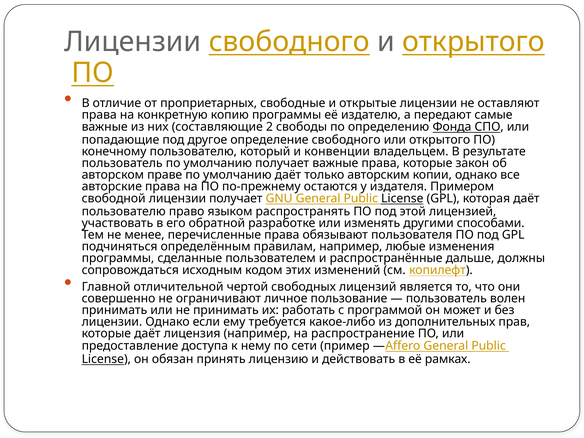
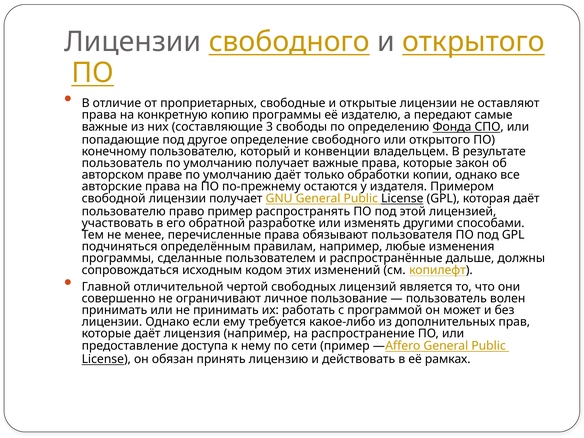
2: 2 -> 3
авторским: авторским -> обработки
право языком: языком -> пример
